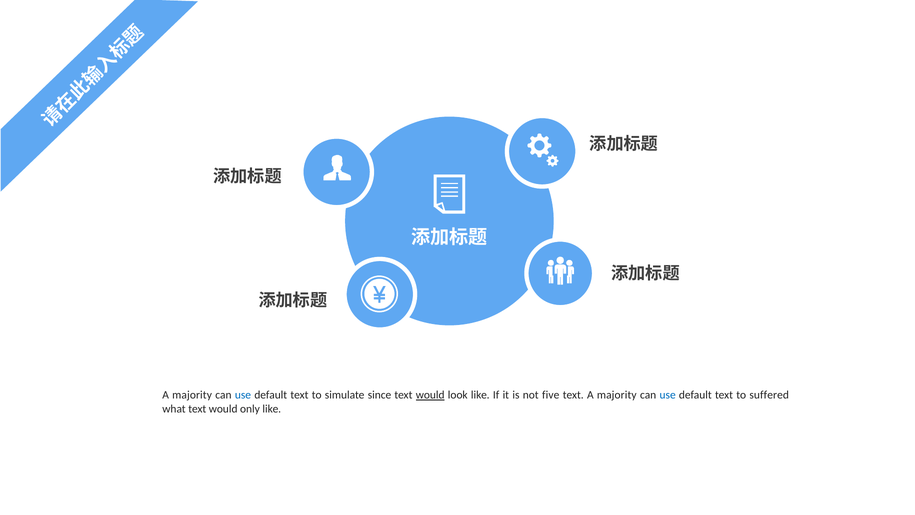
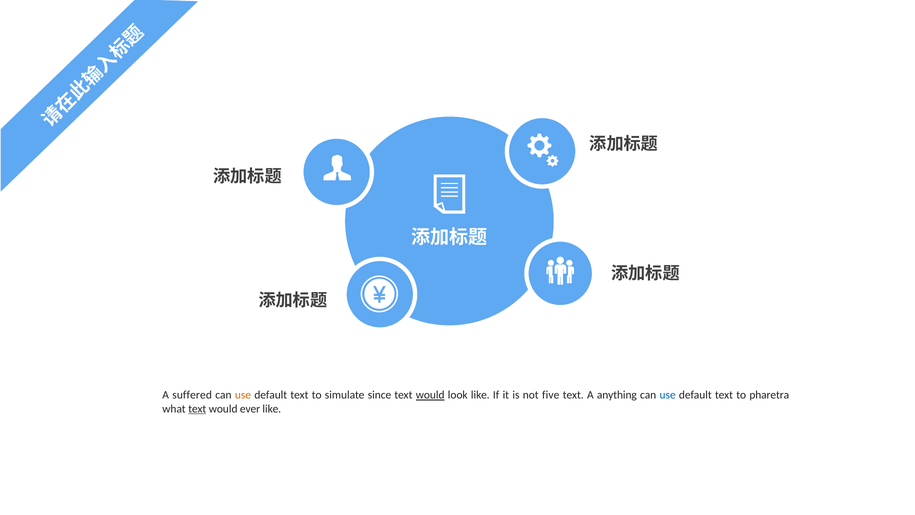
majority at (192, 395): majority -> suffered
use at (243, 395) colour: blue -> orange
text A majority: majority -> anything
suffered: suffered -> pharetra
text at (197, 409) underline: none -> present
only: only -> ever
